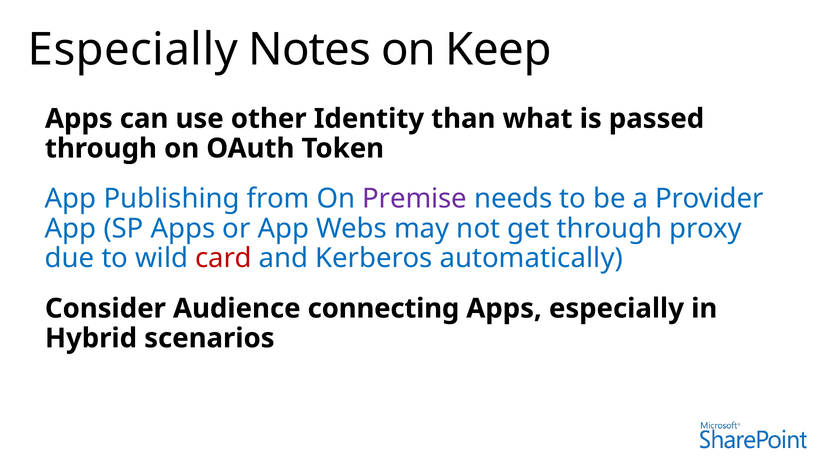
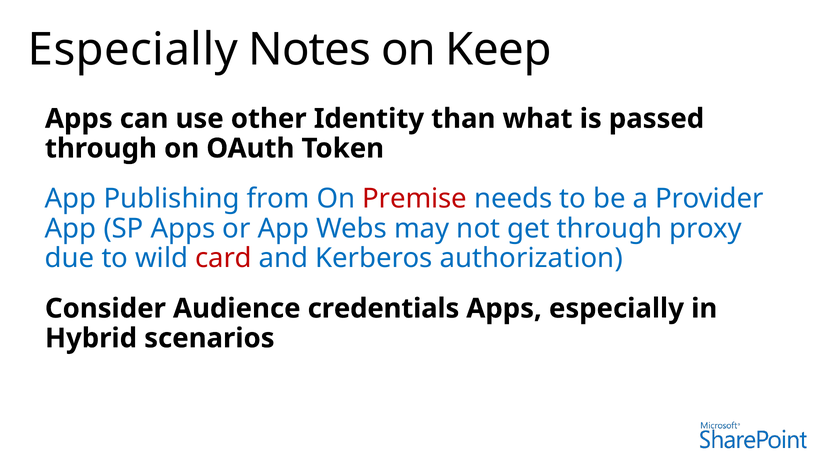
Premise colour: purple -> red
automatically: automatically -> authorization
connecting: connecting -> credentials
